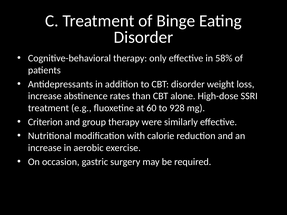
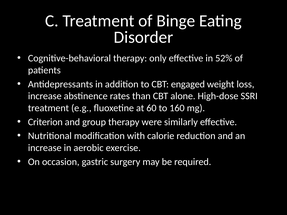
58%: 58% -> 52%
CBT disorder: disorder -> engaged
928: 928 -> 160
